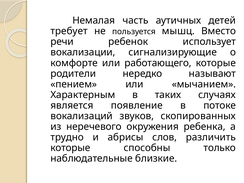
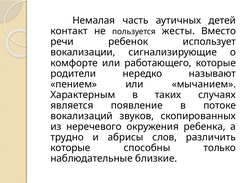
требует: требует -> контакт
мышц: мышц -> жесты
